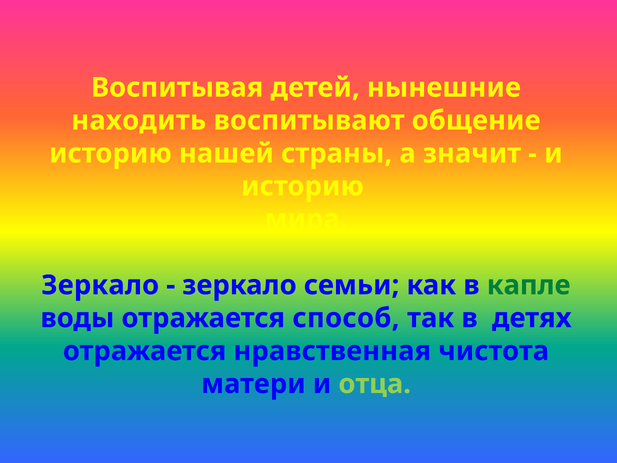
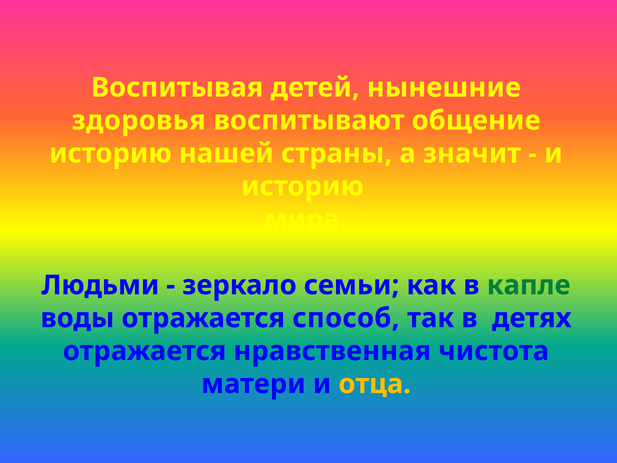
находить: находить -> здоровья
Зеркало at (100, 285): Зеркало -> Людьми
отца colour: light green -> yellow
